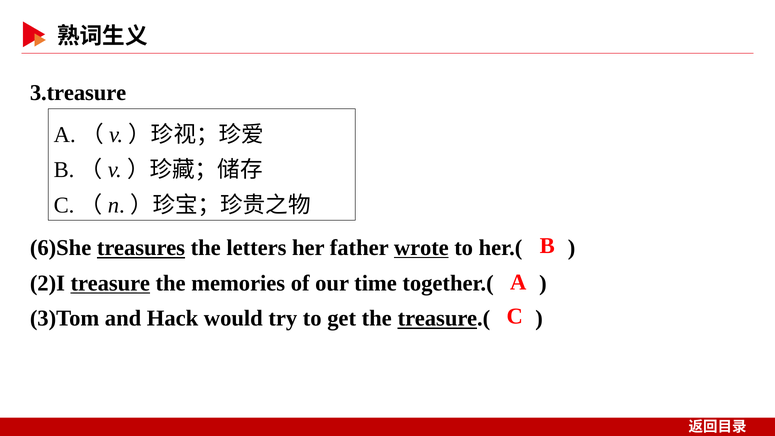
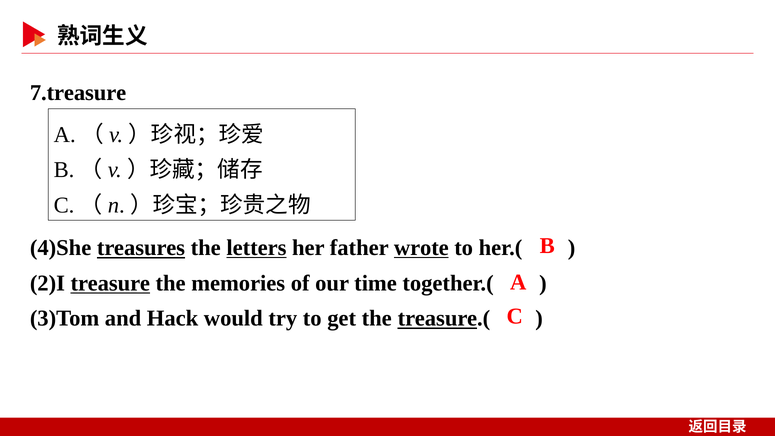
3.treasure: 3.treasure -> 7.treasure
6)She: 6)She -> 4)She
letters underline: none -> present
